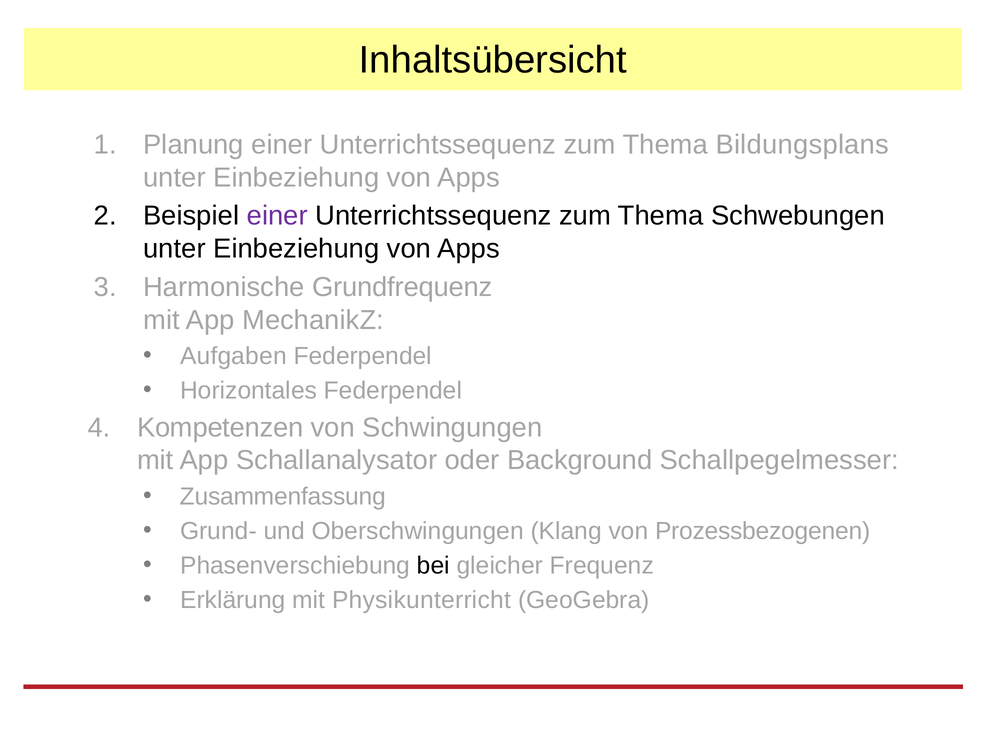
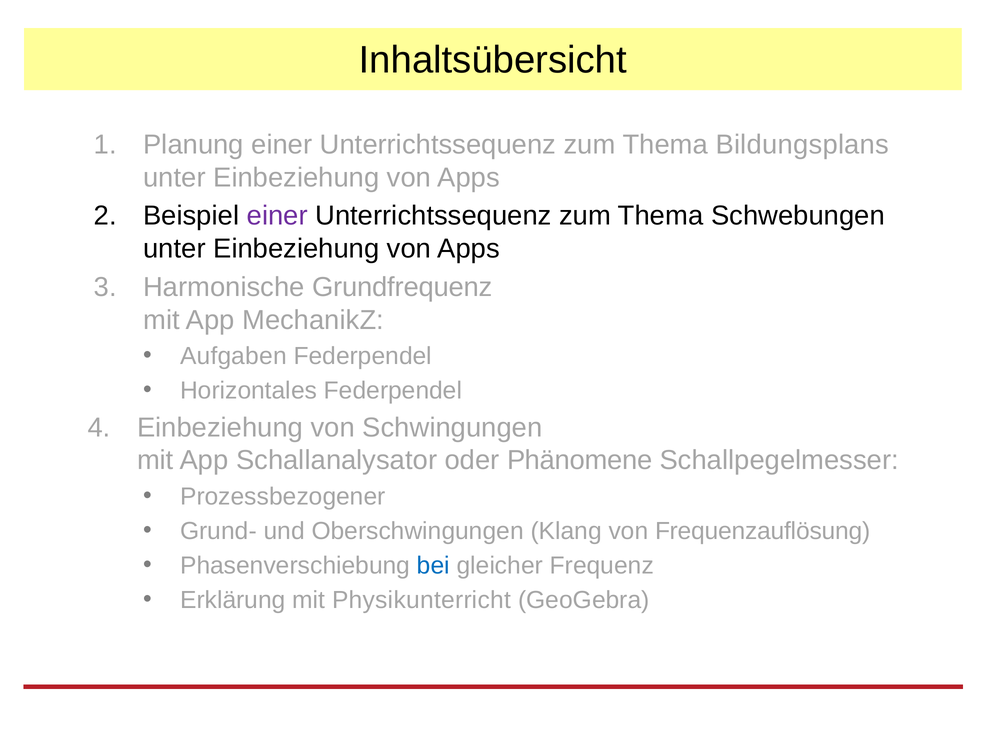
Kompetenzen at (220, 427): Kompetenzen -> Einbeziehung
Background: Background -> Phänomene
Zusammenfassung: Zusammenfassung -> Prozessbezogener
Prozessbezogenen: Prozessbezogenen -> Frequenzauflösung
bei colour: black -> blue
